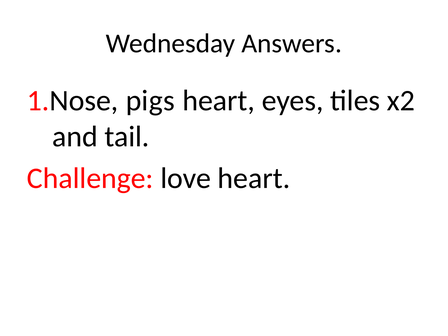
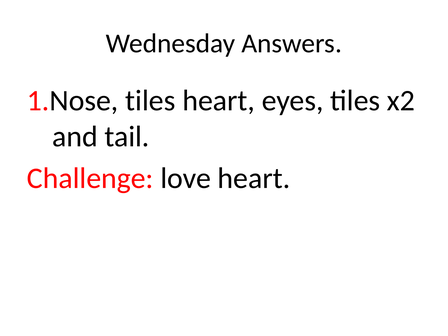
1.Nose pigs: pigs -> tiles
